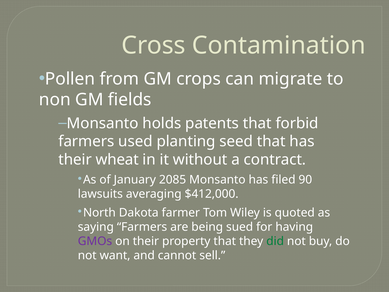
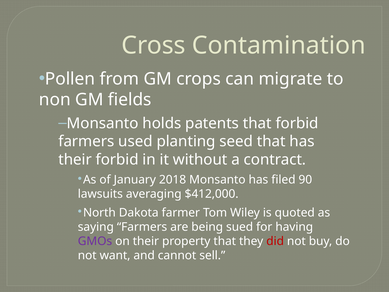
their wheat: wheat -> forbid
2085: 2085 -> 2018
did colour: green -> red
